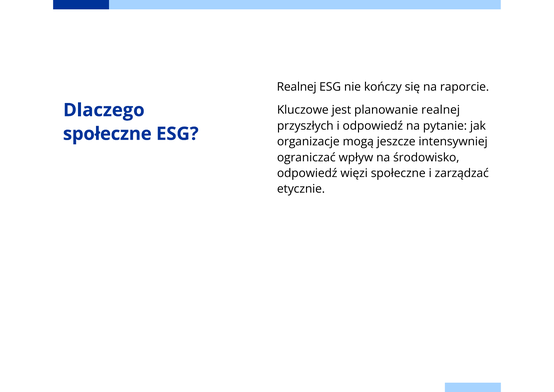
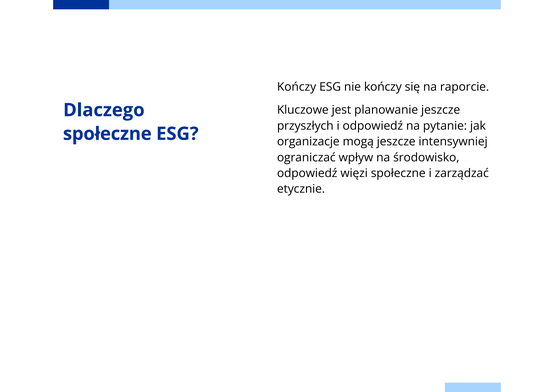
Realnej at (297, 87): Realnej -> Kończy
planowanie realnej: realnej -> jeszcze
